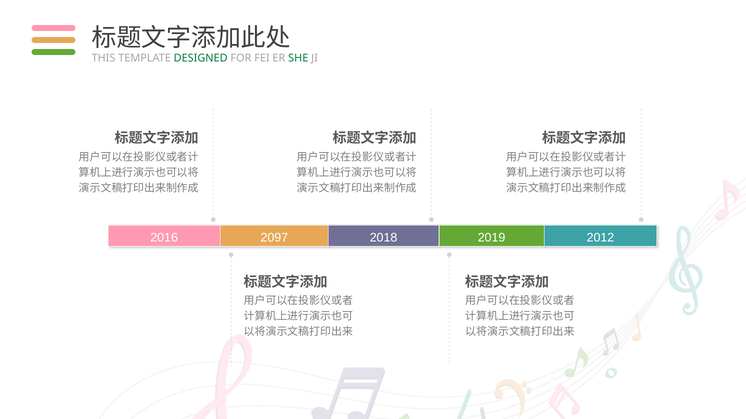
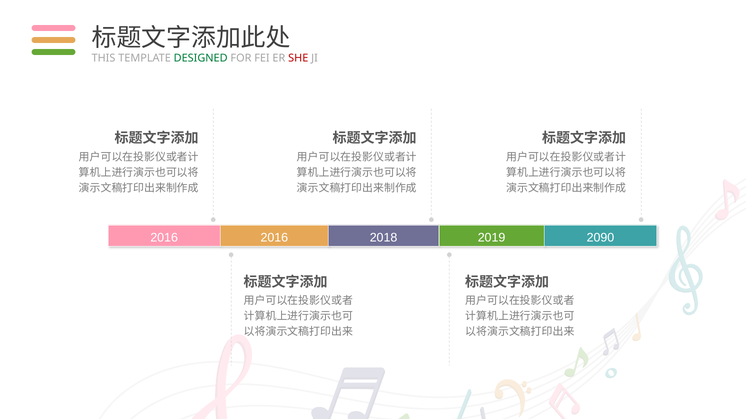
SHE colour: green -> red
2016 2097: 2097 -> 2016
2012: 2012 -> 2090
